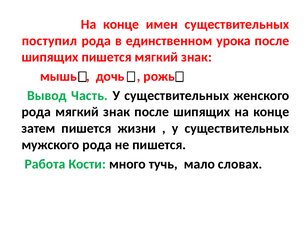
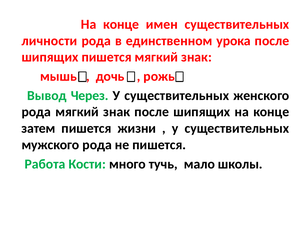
поступил: поступил -> личности
Часть: Часть -> Через
словах: словах -> школы
